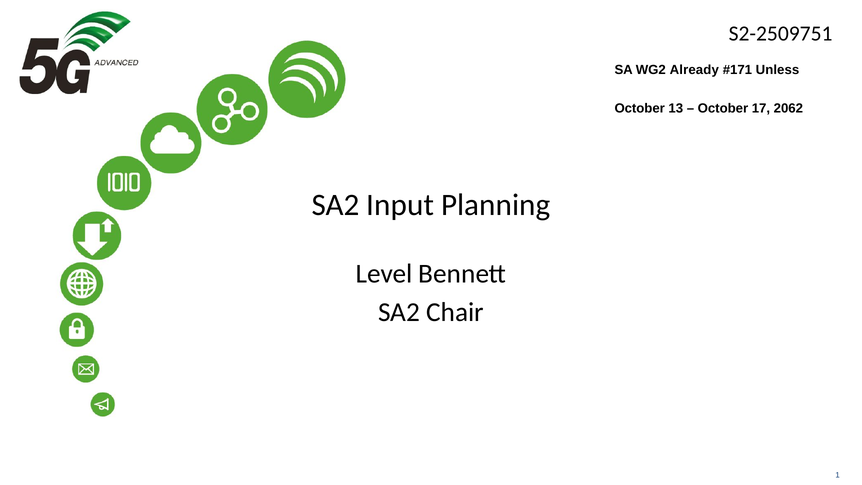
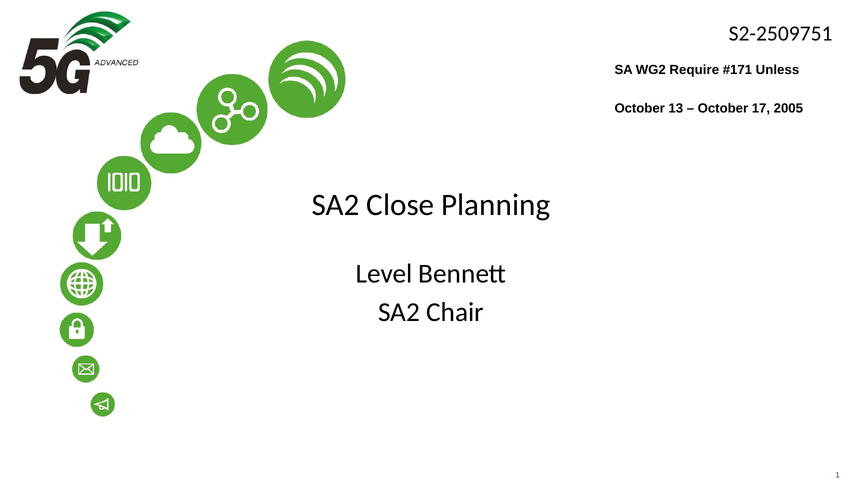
Already: Already -> Require
2062: 2062 -> 2005
Input: Input -> Close
